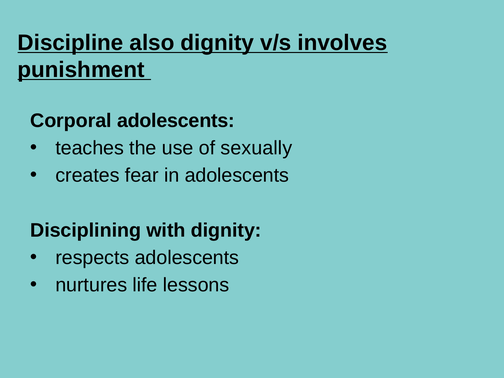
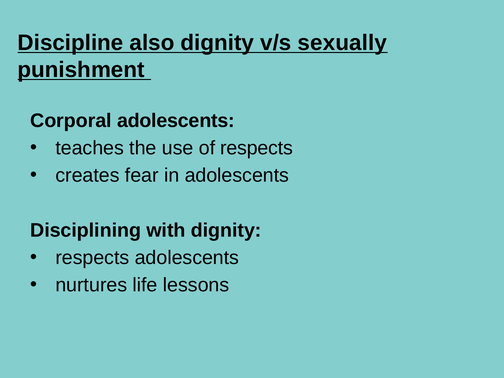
involves: involves -> sexually
of sexually: sexually -> respects
